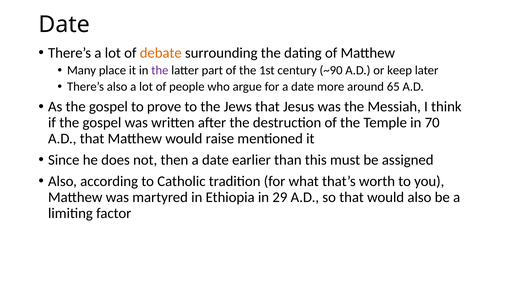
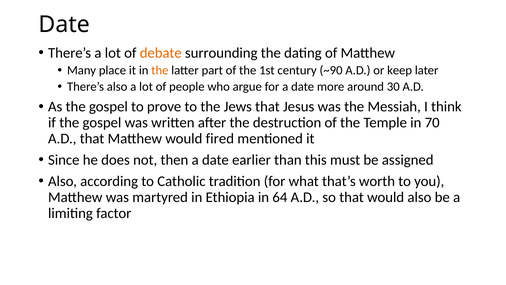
the at (160, 70) colour: purple -> orange
65: 65 -> 30
raise: raise -> fired
29: 29 -> 64
